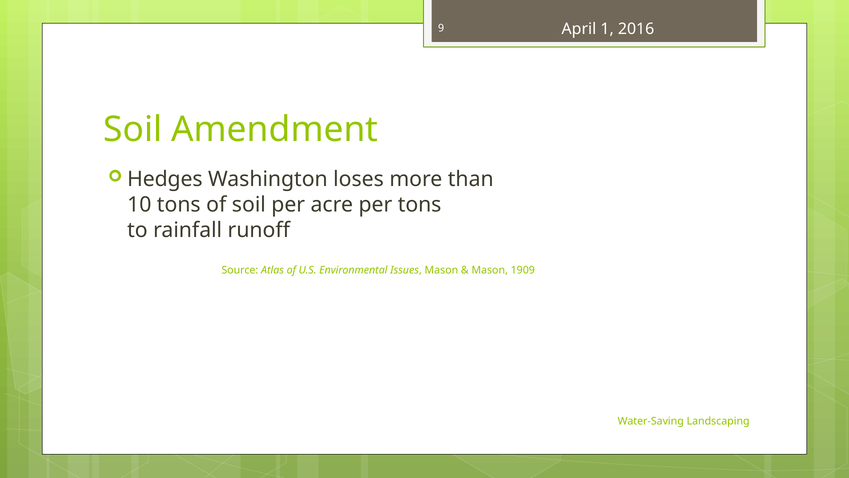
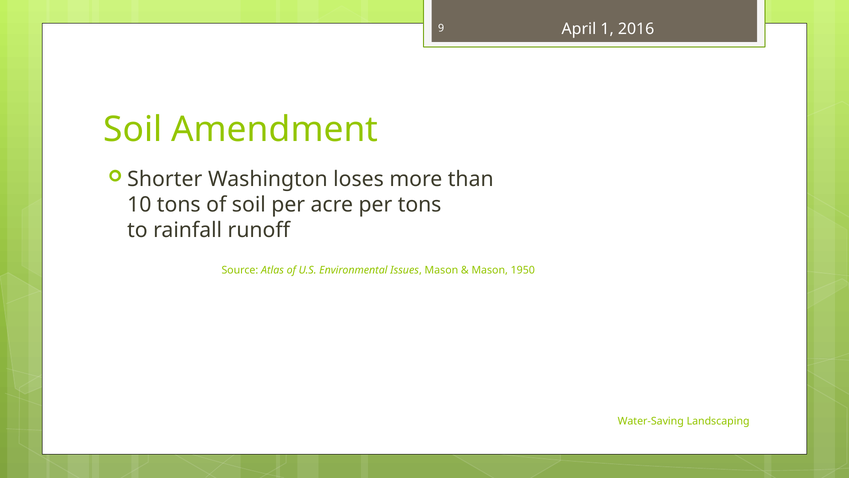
Hedges: Hedges -> Shorter
1909: 1909 -> 1950
